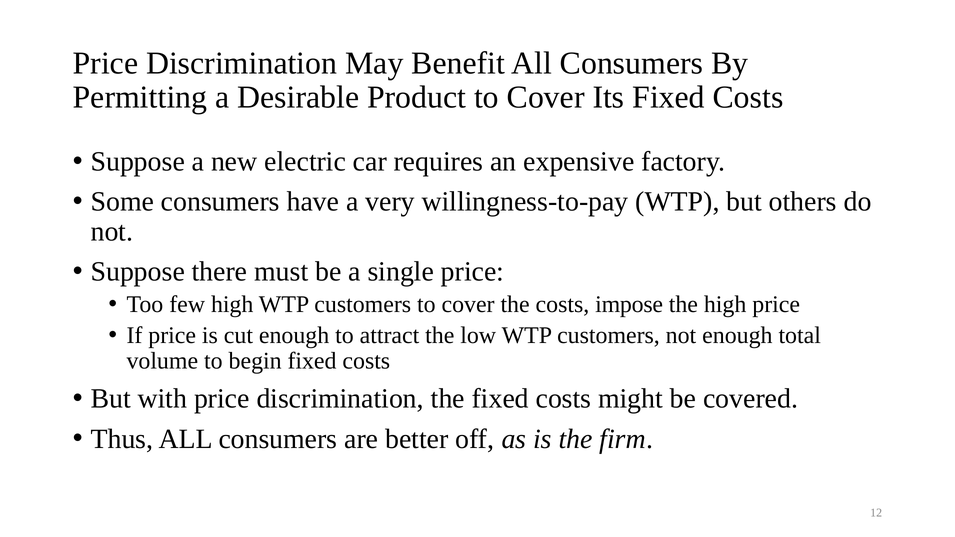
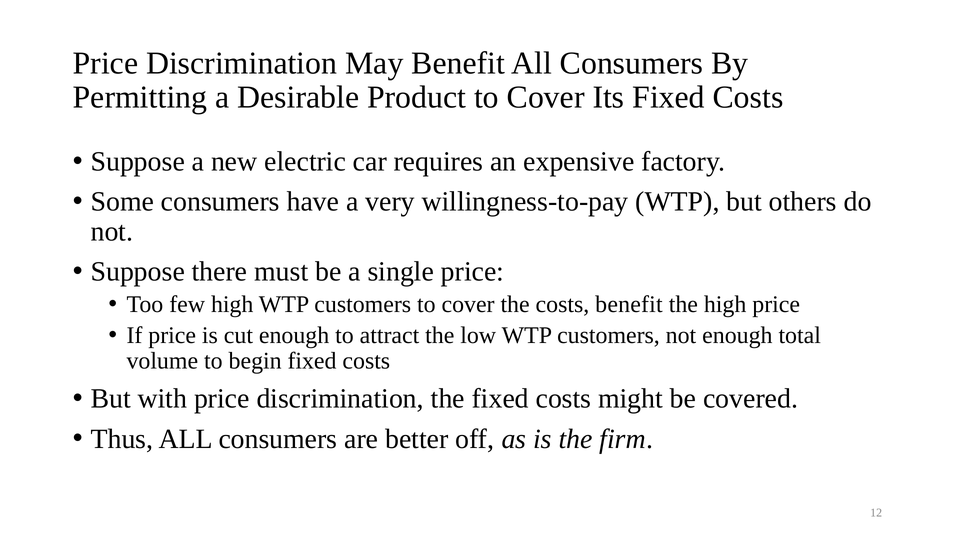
costs impose: impose -> benefit
